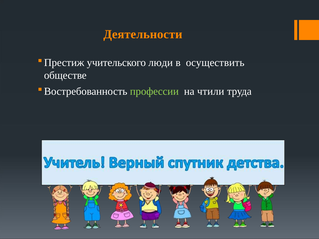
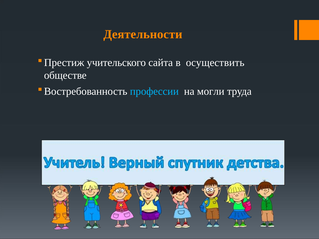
люди: люди -> сайта
профессии colour: light green -> light blue
чтили: чтили -> могли
